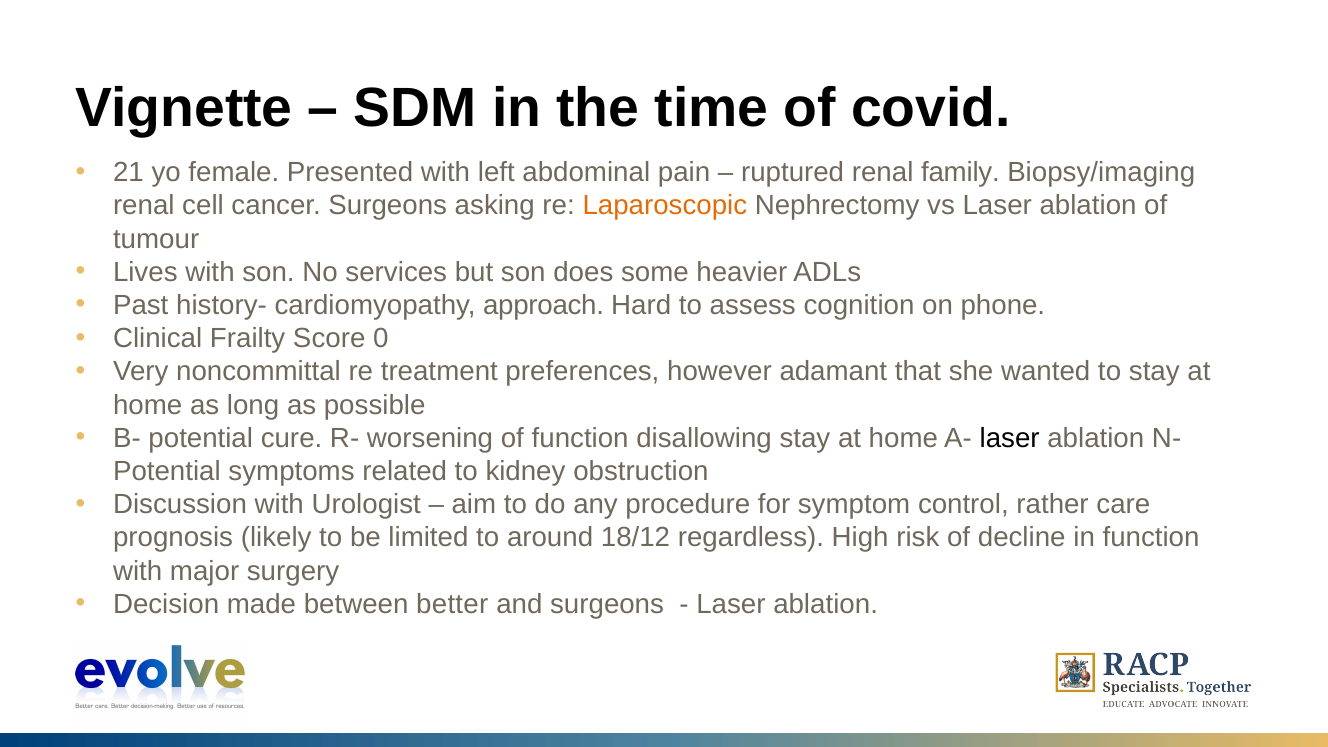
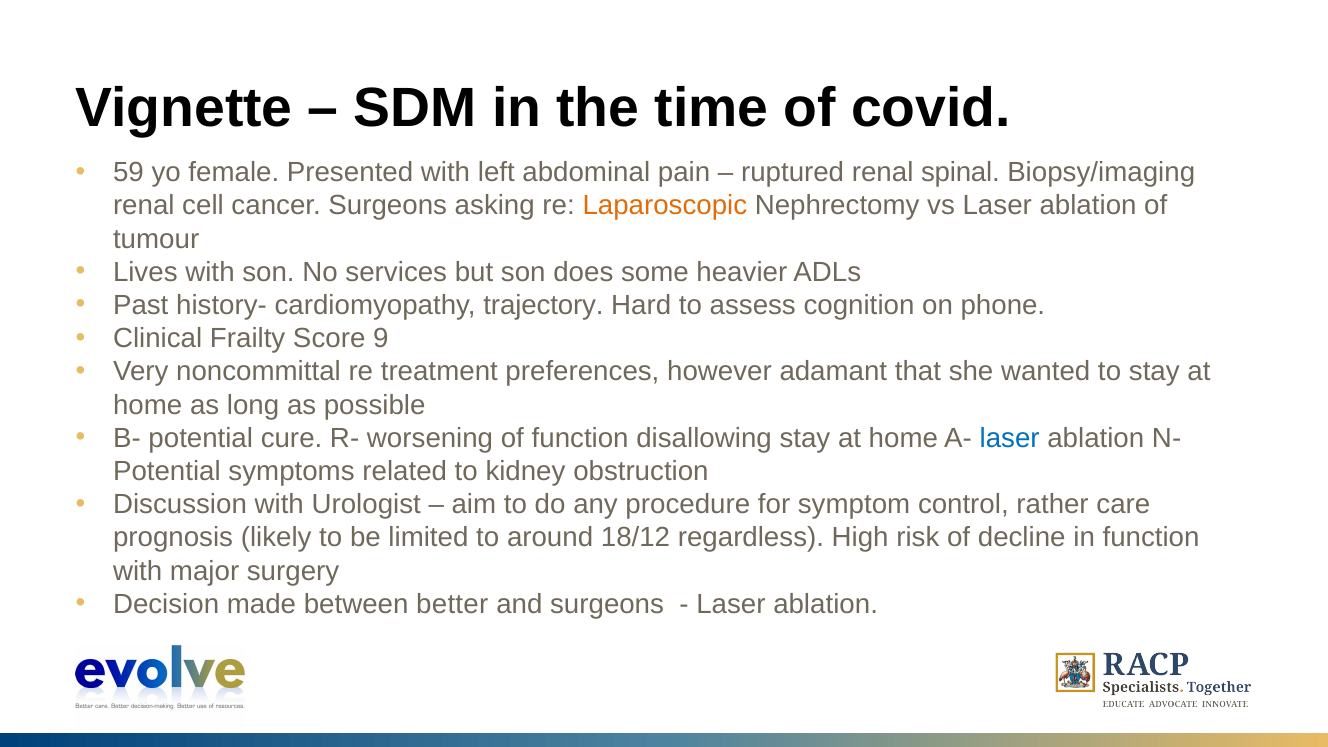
21: 21 -> 59
family: family -> spinal
approach: approach -> trajectory
0: 0 -> 9
laser at (1010, 438) colour: black -> blue
